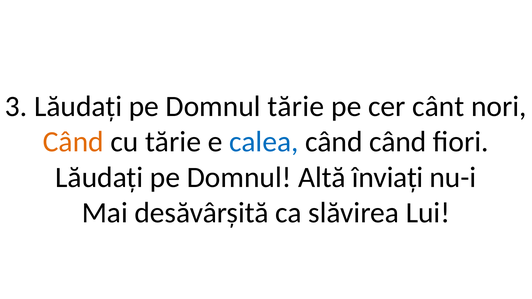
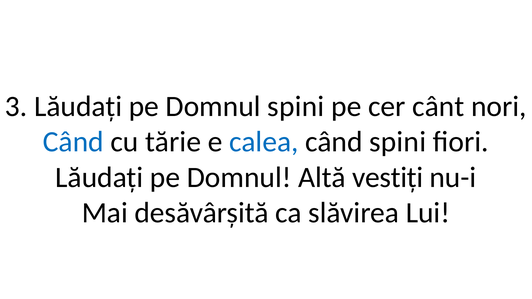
Domnul tărie: tărie -> spini
Când at (73, 142) colour: orange -> blue
când când: când -> spini
înviați: înviați -> vestiți
